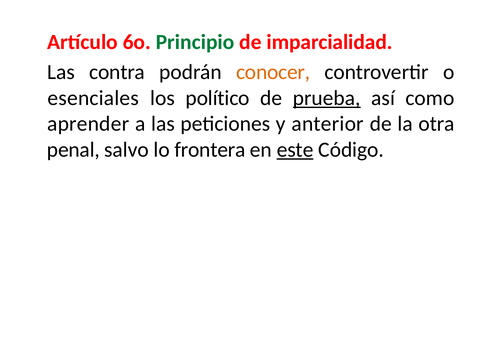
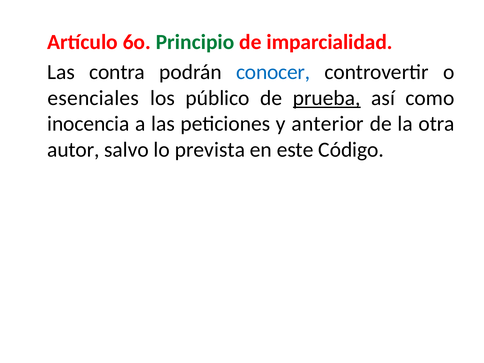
conocer colour: orange -> blue
político: político -> público
aprender: aprender -> inocencia
penal: penal -> autor
frontera: frontera -> prevista
este underline: present -> none
